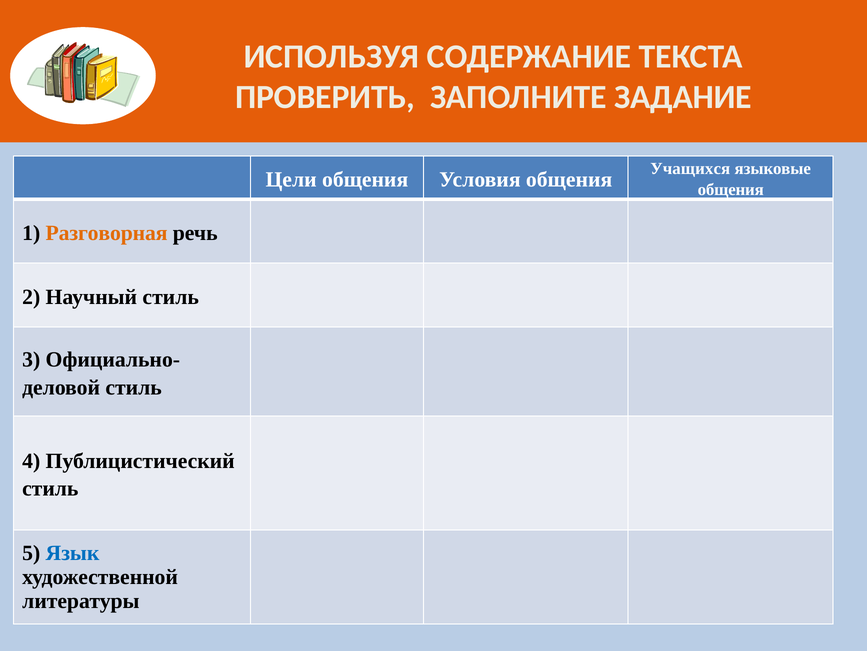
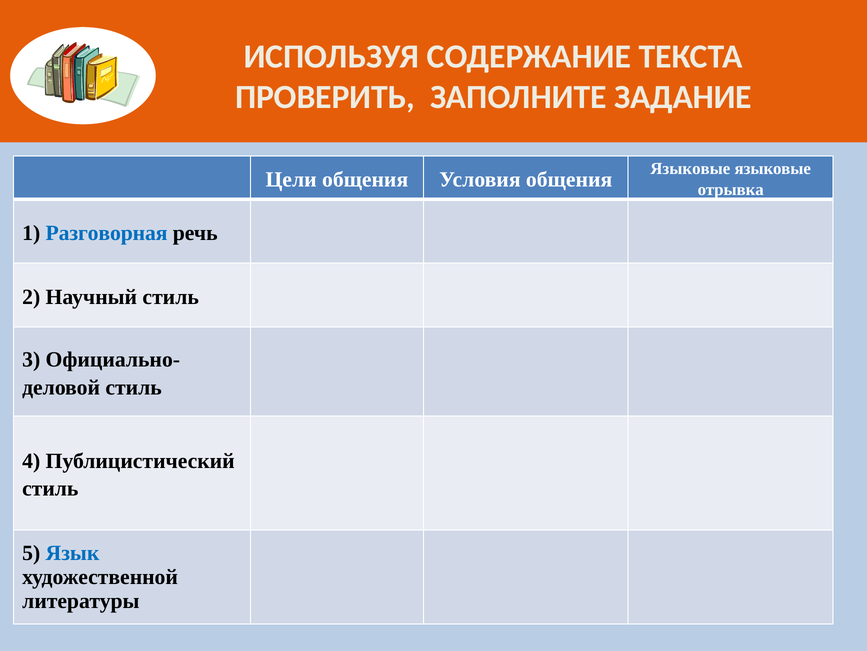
Учащихся at (690, 168): Учащихся -> Языковые
общения at (731, 190): общения -> отрывка
Разговорная colour: orange -> blue
